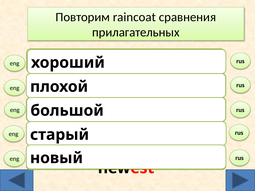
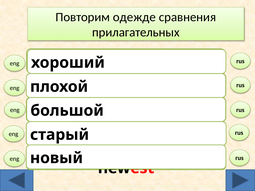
raincoat: raincoat -> одежде
